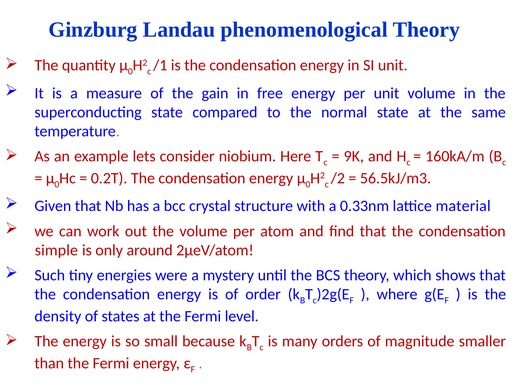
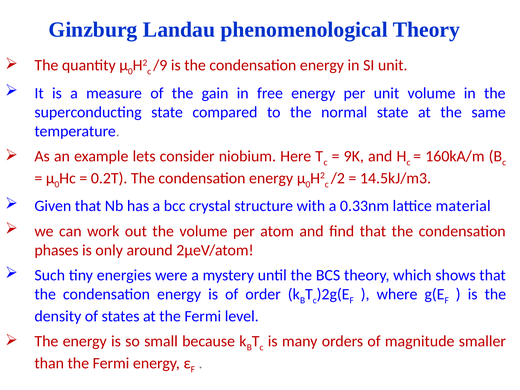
/1: /1 -> /9
56.5kJ/m3: 56.5kJ/m3 -> 14.5kJ/m3
simple: simple -> phases
